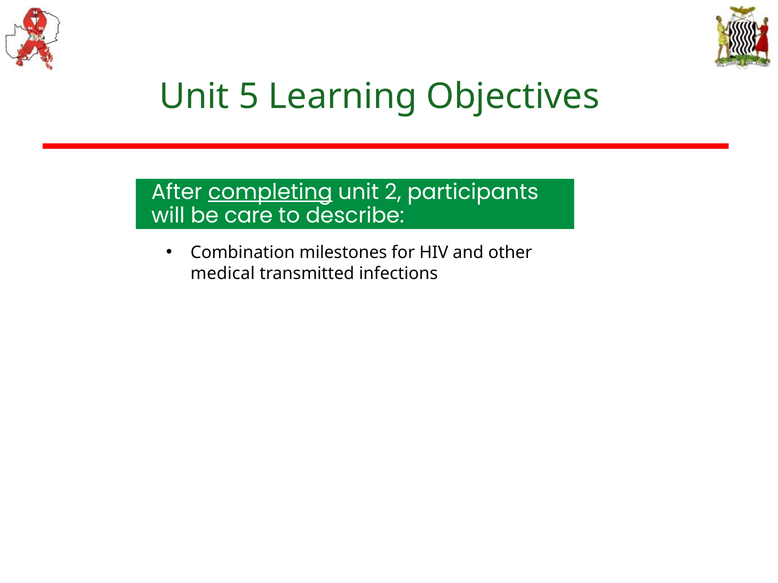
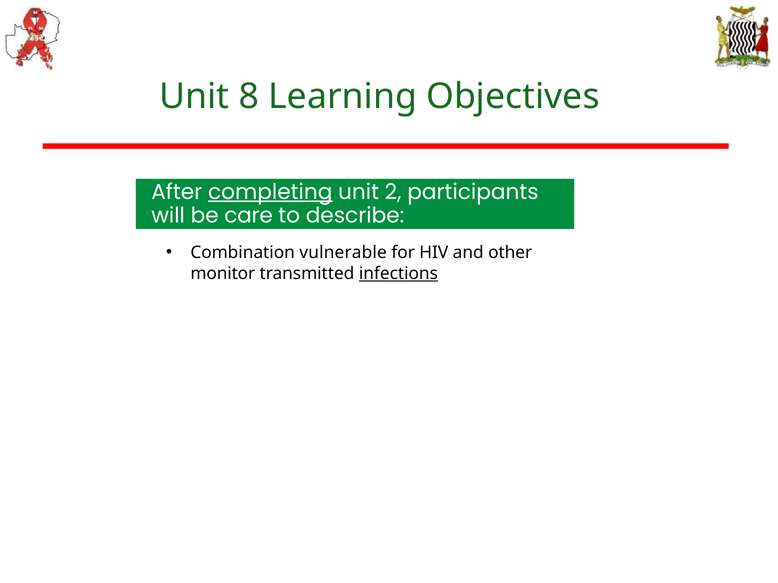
5: 5 -> 8
milestones: milestones -> vulnerable
medical: medical -> monitor
infections underline: none -> present
